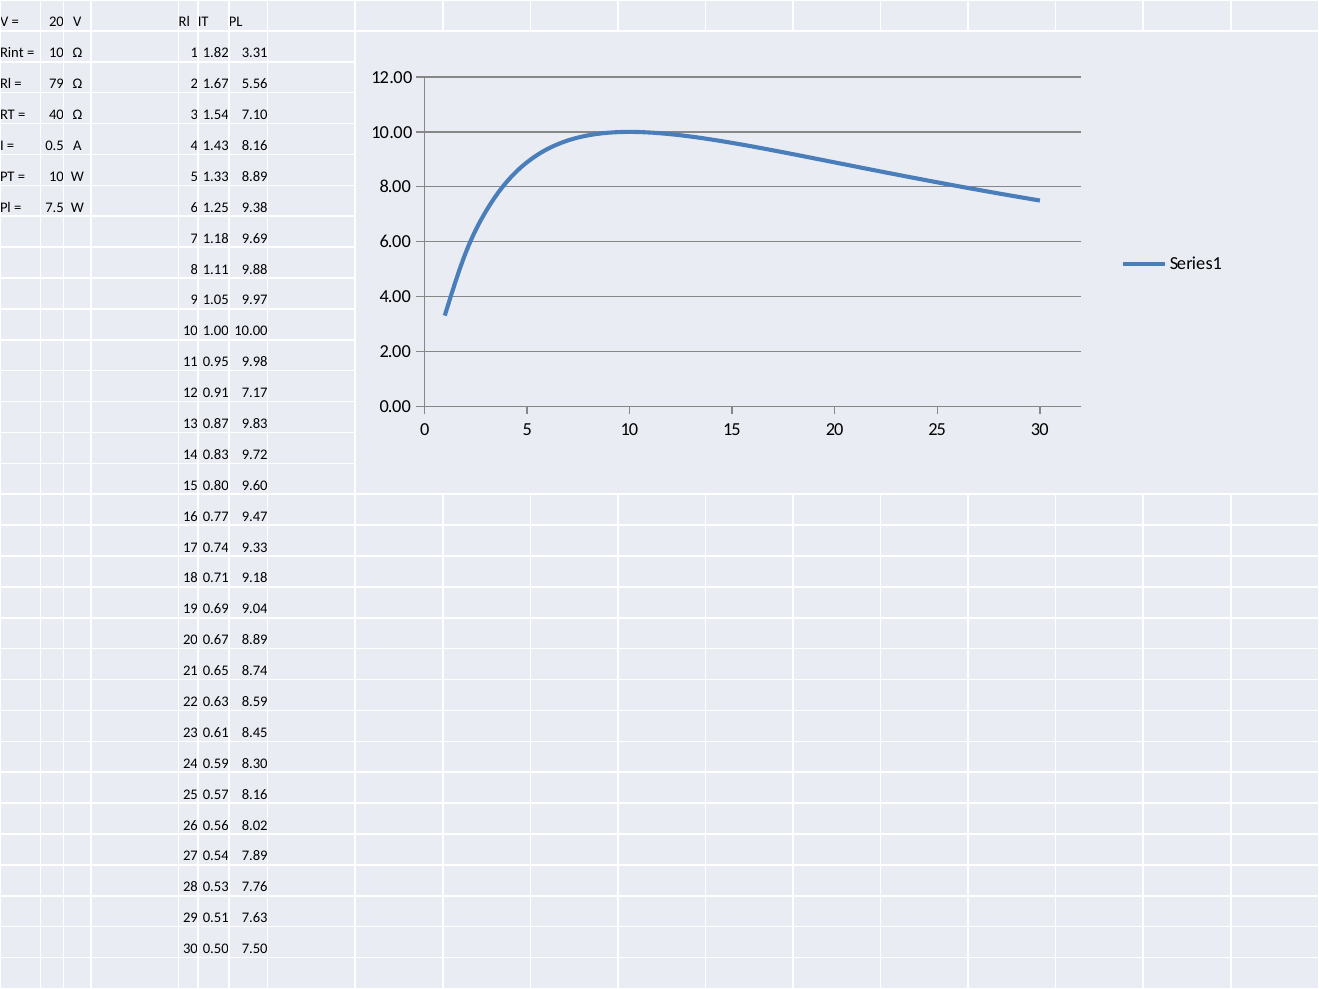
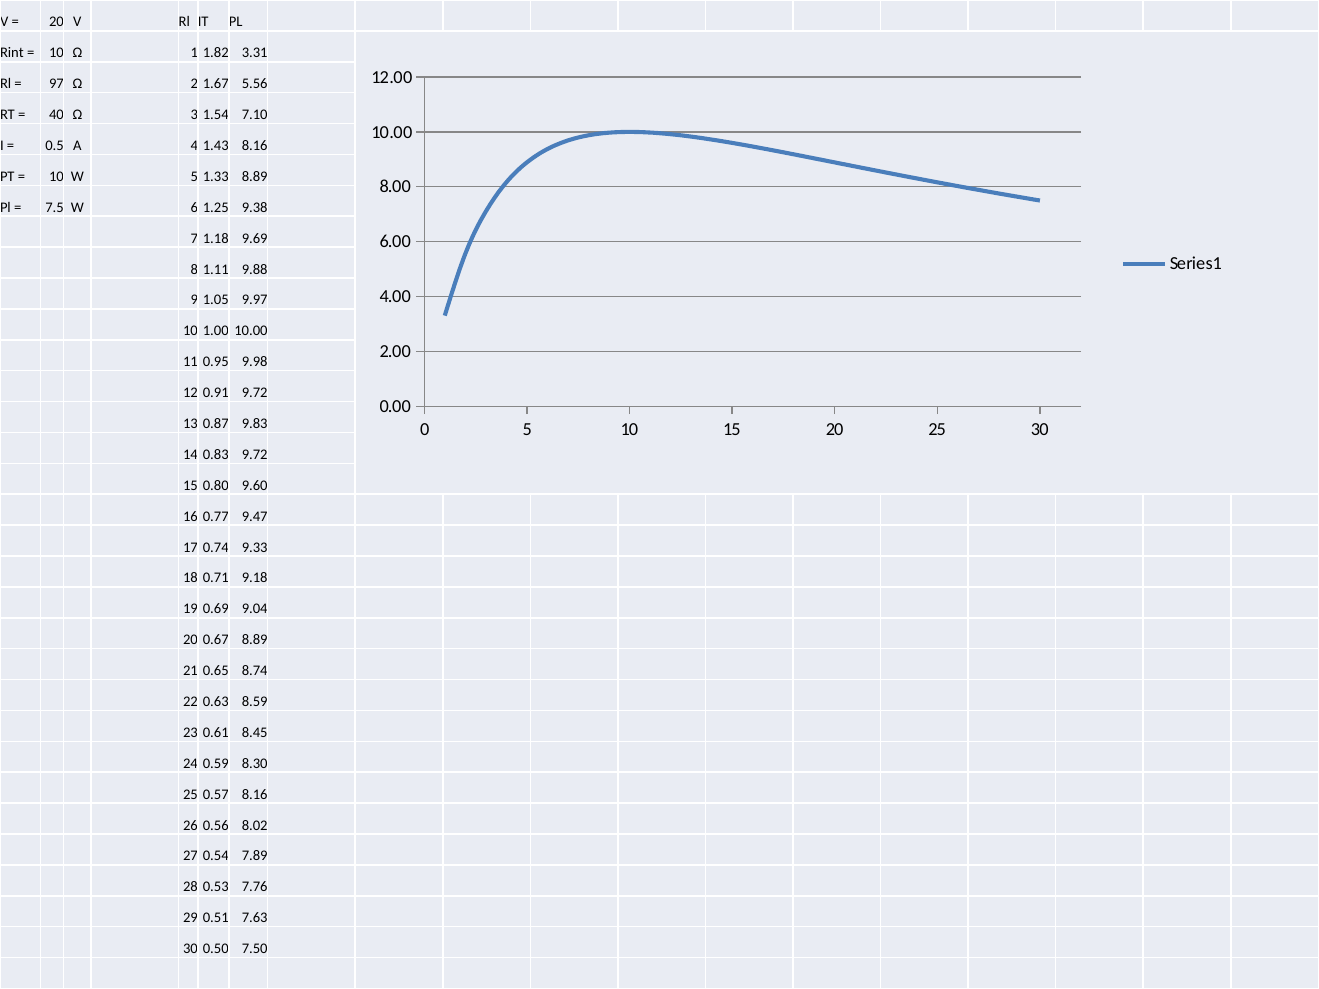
79: 79 -> 97
0.91 7.17: 7.17 -> 9.72
